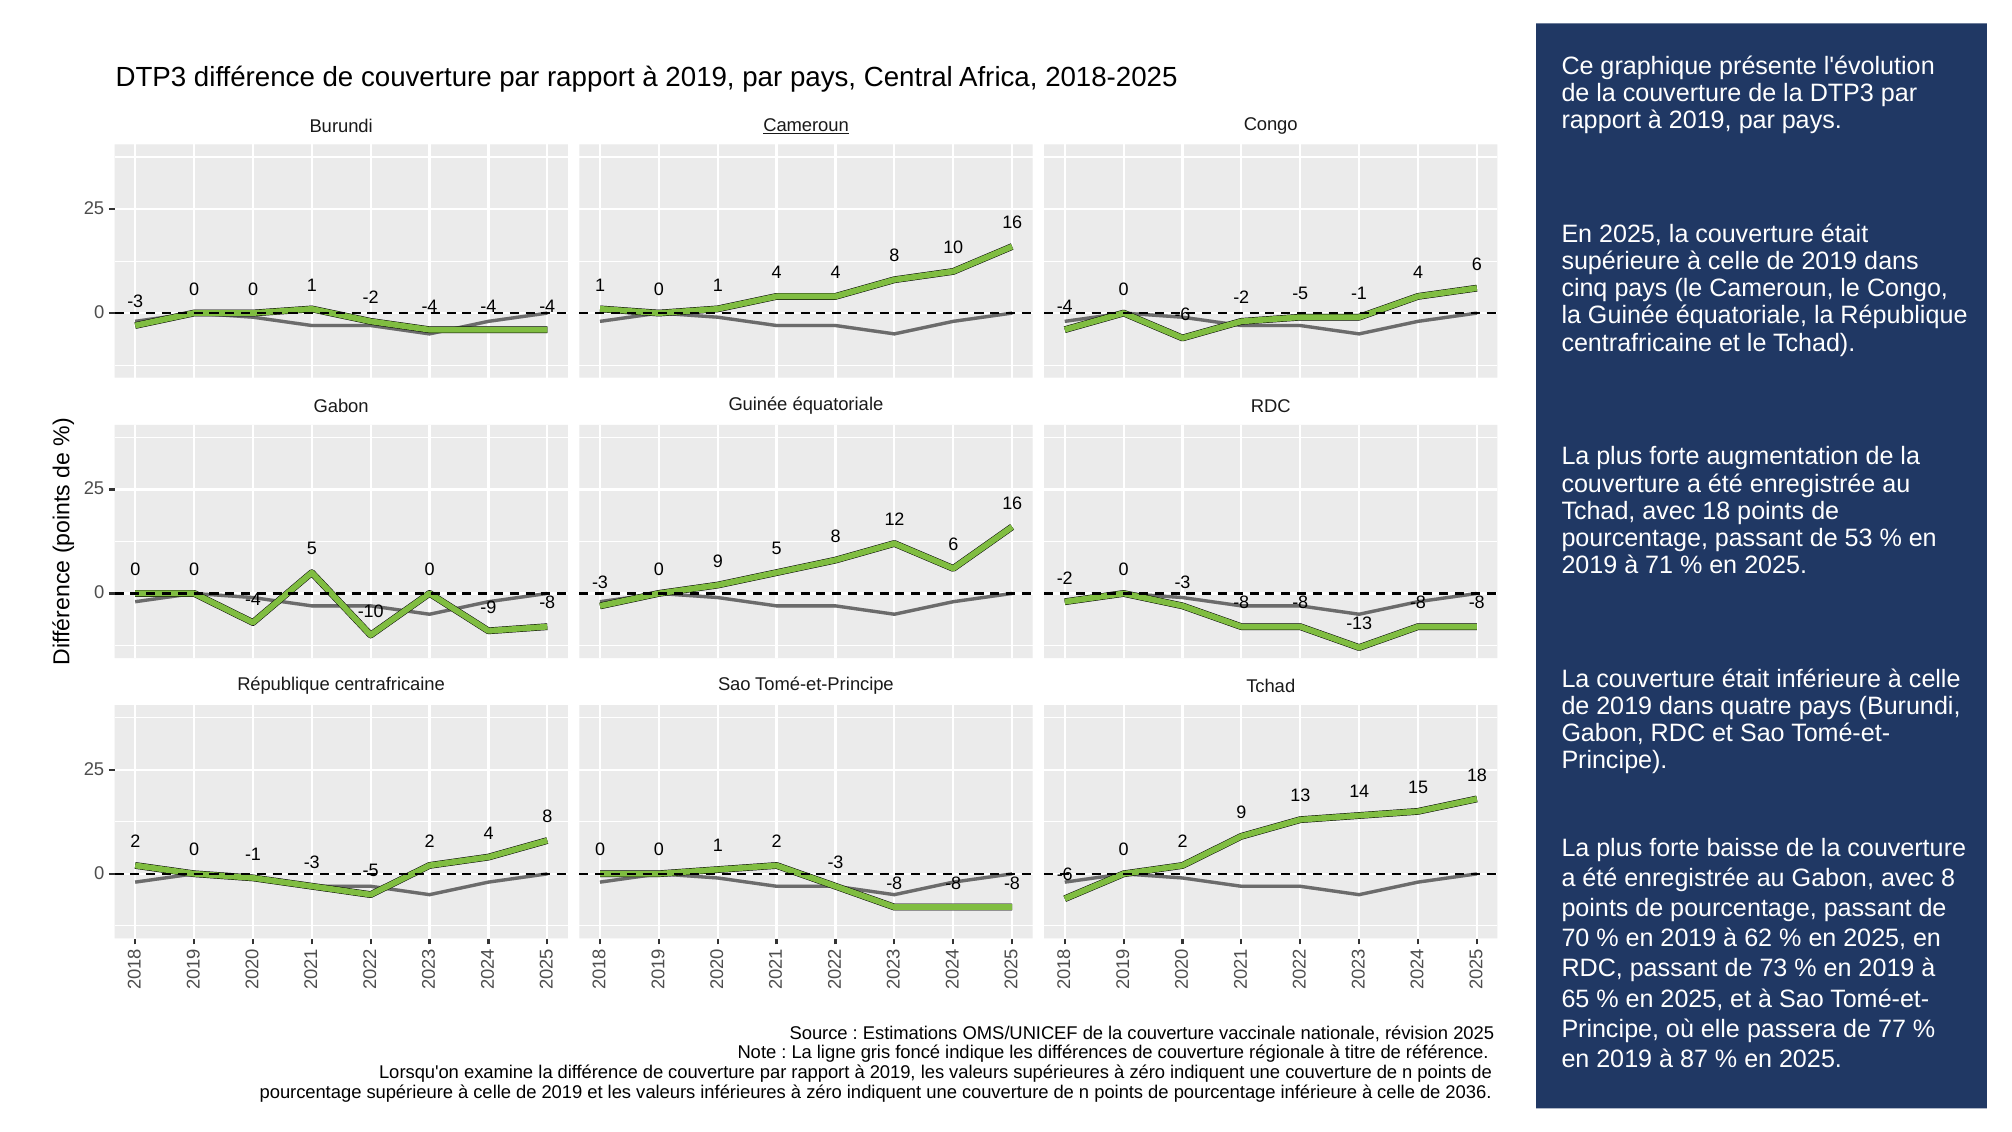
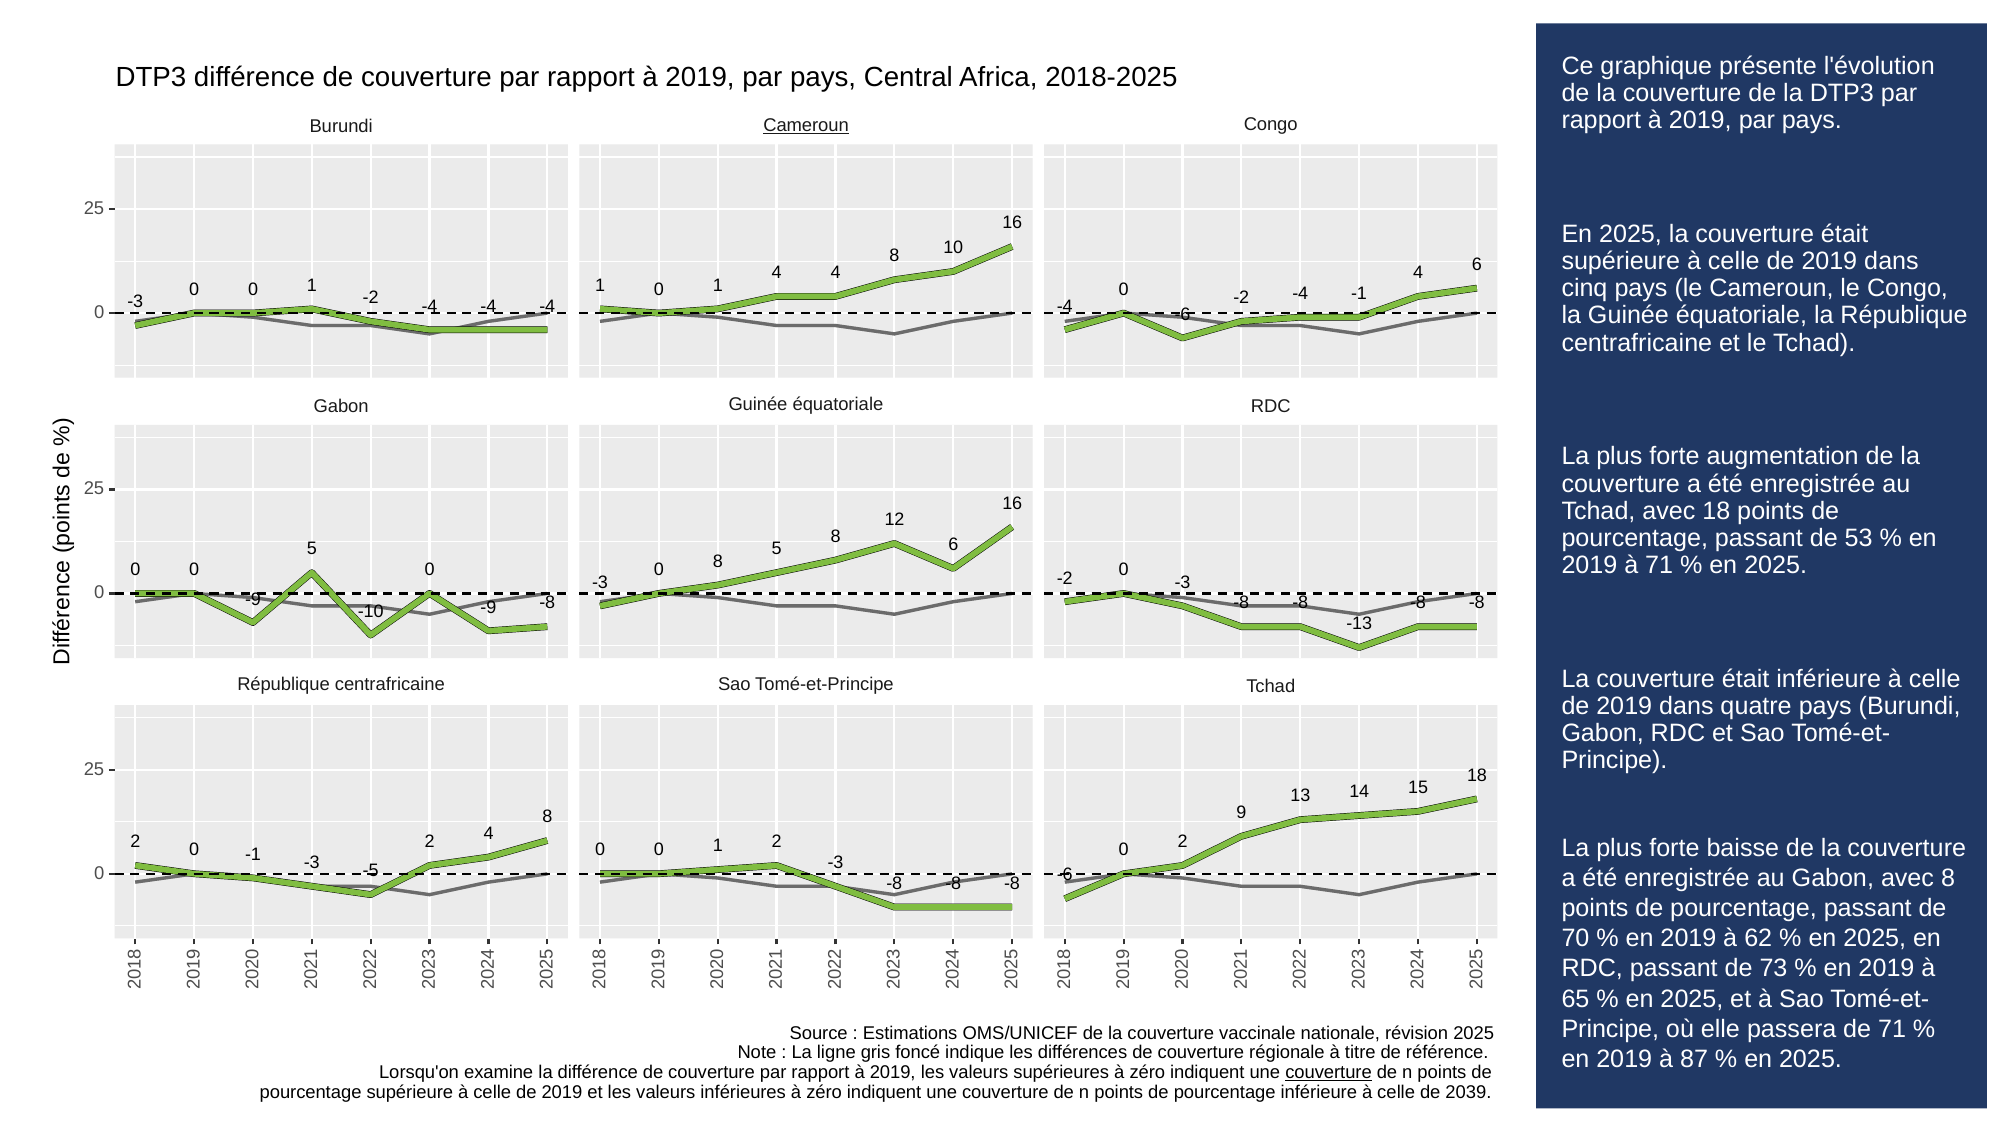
-5 at (1300, 293): -5 -> -4
0 9: 9 -> 8
-4 at (253, 599): -4 -> -9
de 77: 77 -> 71
couverture at (1329, 1072) underline: none -> present
2036: 2036 -> 2039
